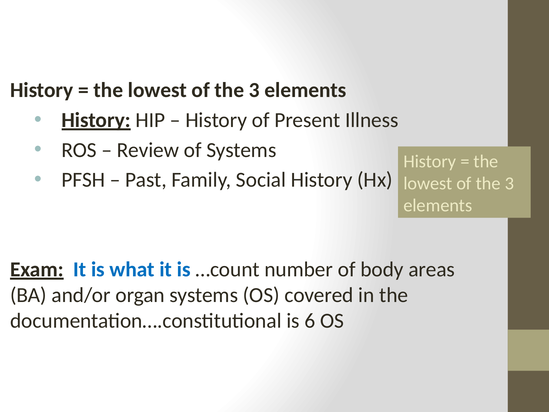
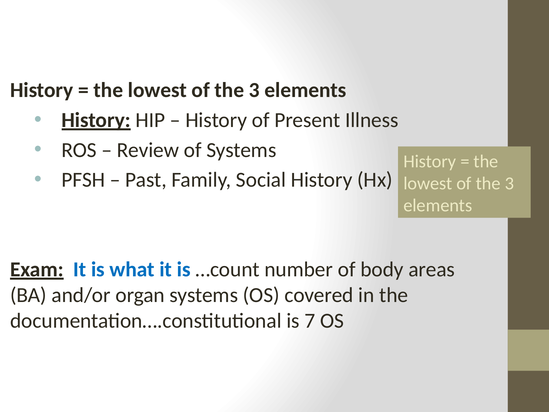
6: 6 -> 7
